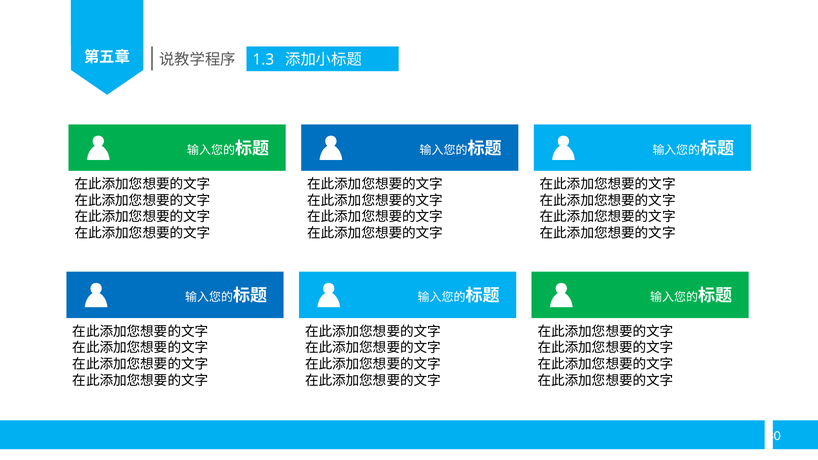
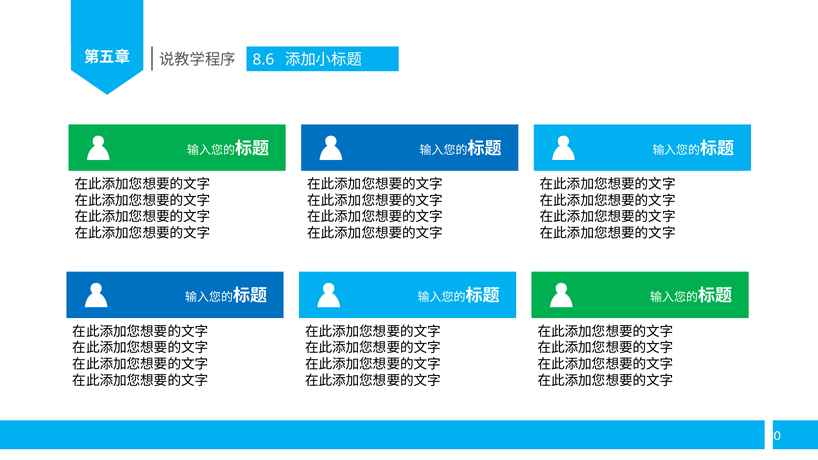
1.3: 1.3 -> 8.6
